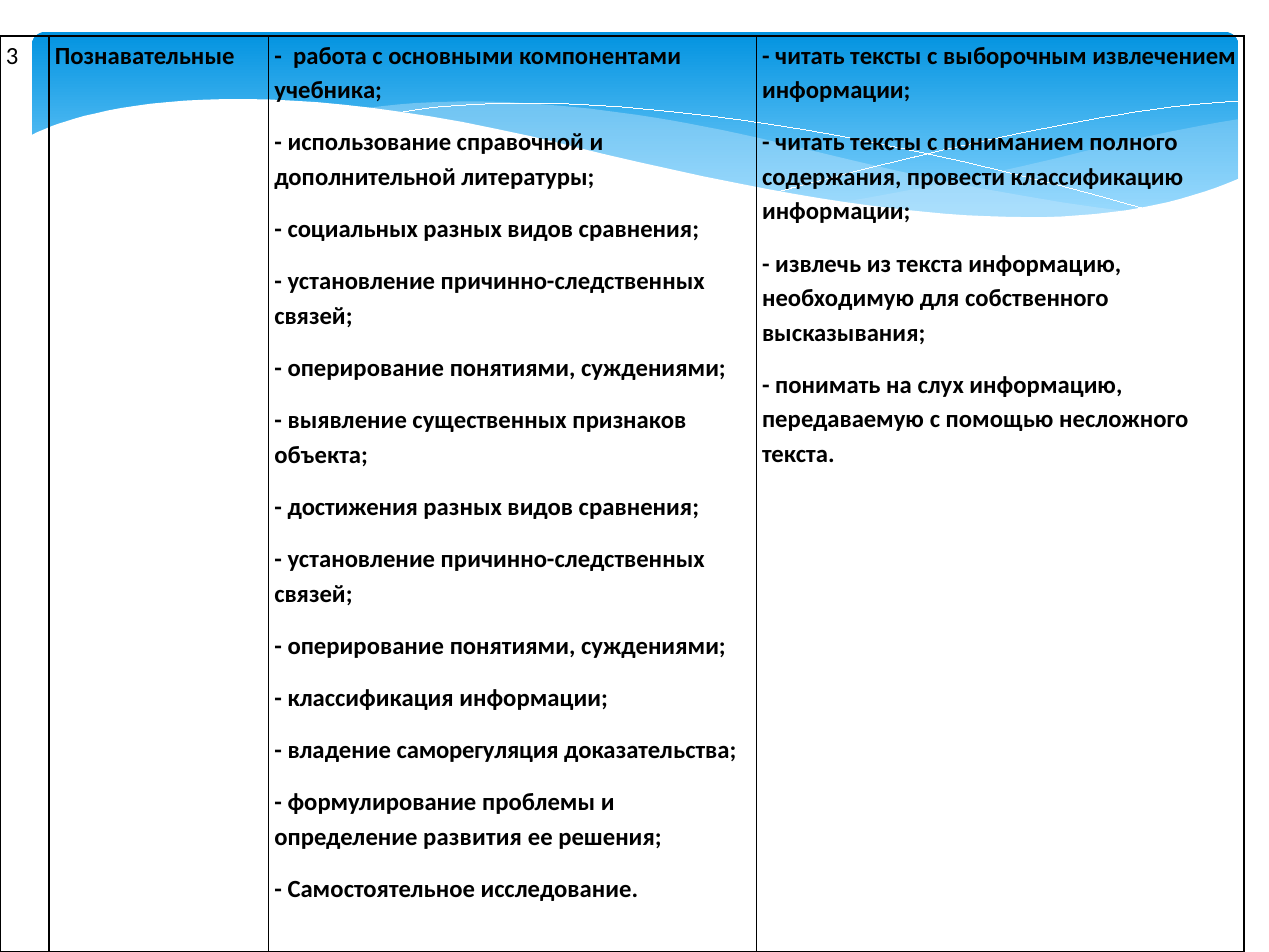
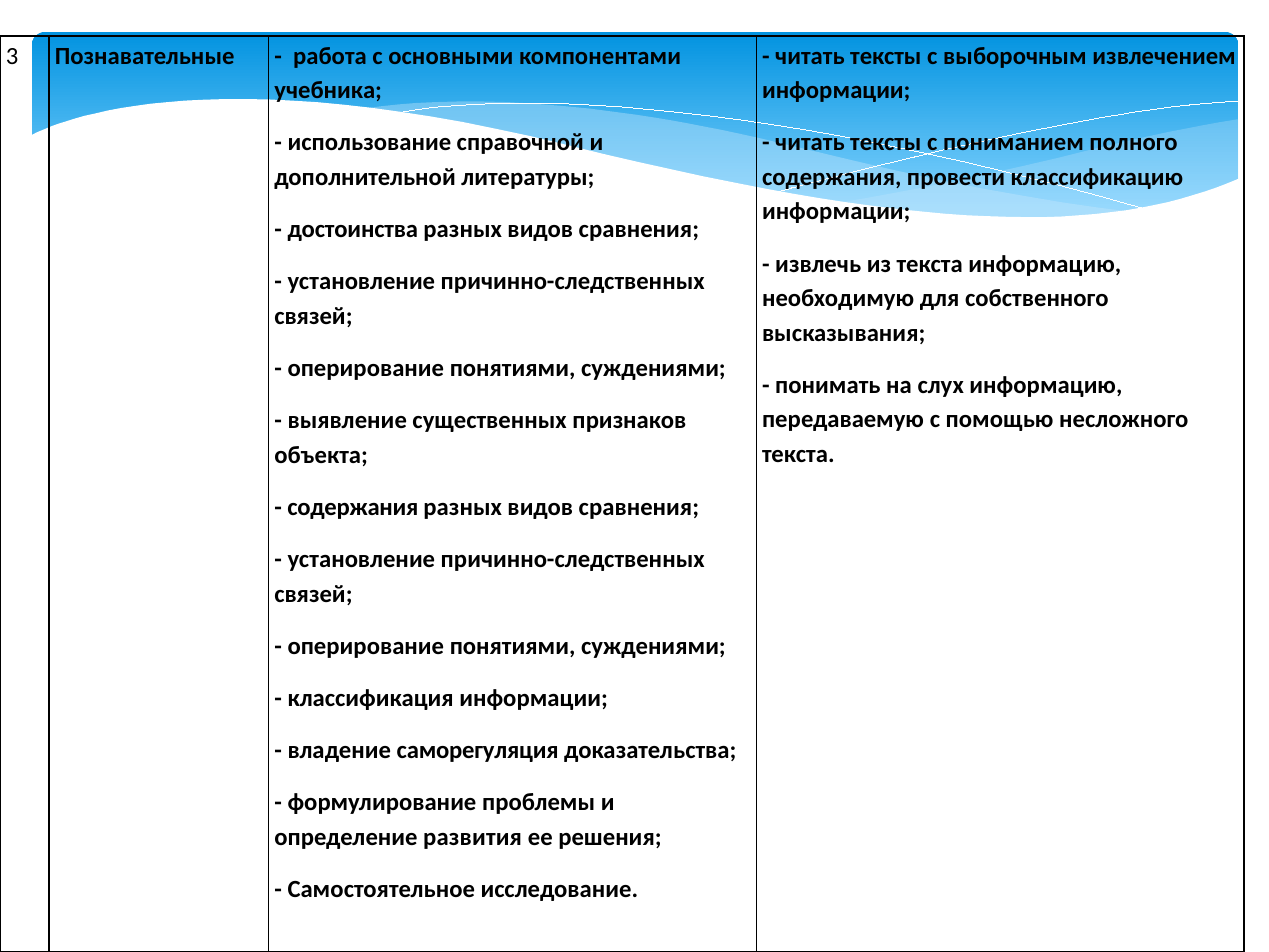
социальных: социальных -> достоинства
достижения at (353, 507): достижения -> содержания
